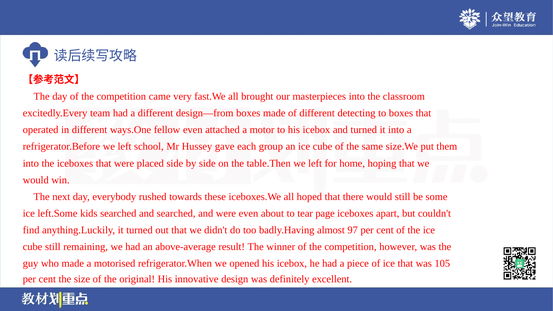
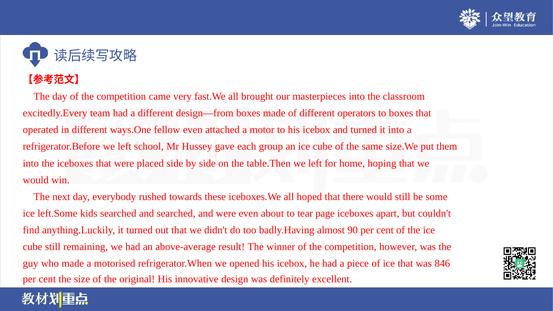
detecting: detecting -> operators
97: 97 -> 90
105: 105 -> 846
